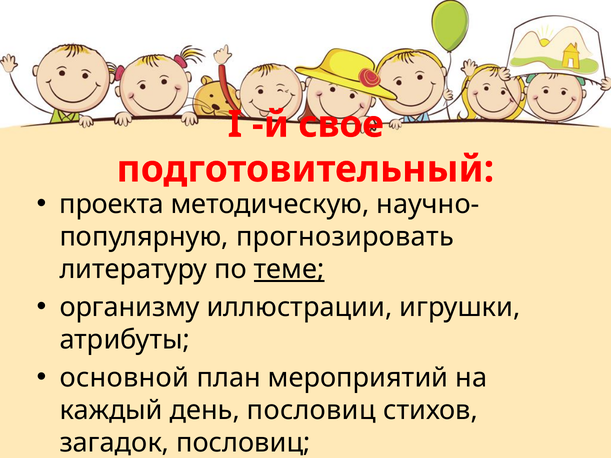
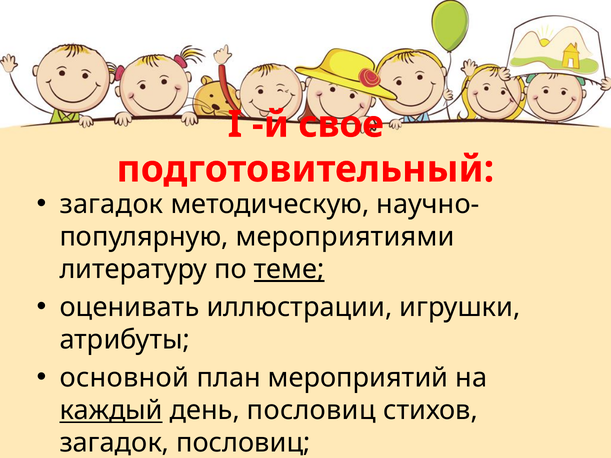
проекта at (112, 204): проекта -> загадок
прогнозировать: прогнозировать -> мероприятиями
организму: организму -> оценивать
каждый underline: none -> present
